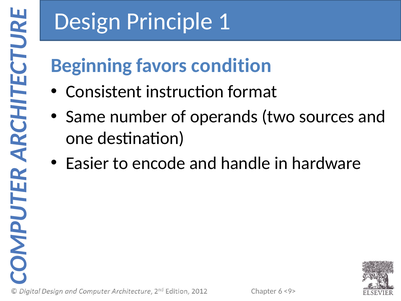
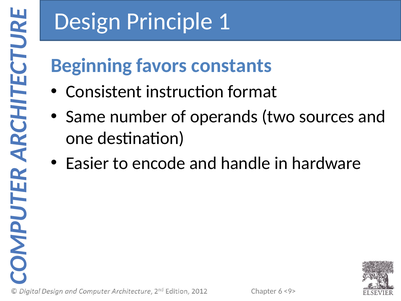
condition: condition -> constants
